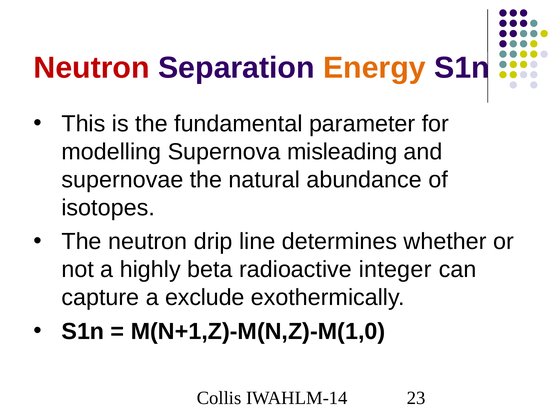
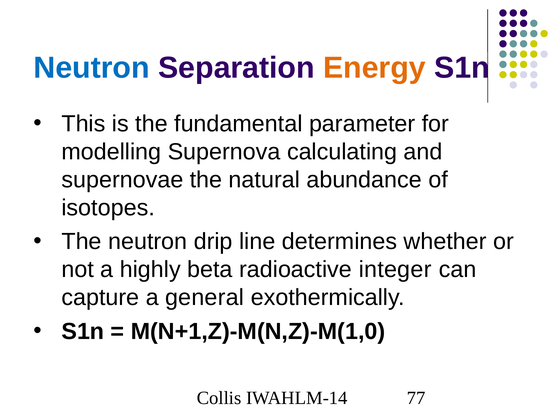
Neutron at (92, 68) colour: red -> blue
misleading: misleading -> calculating
exclude: exclude -> general
23: 23 -> 77
